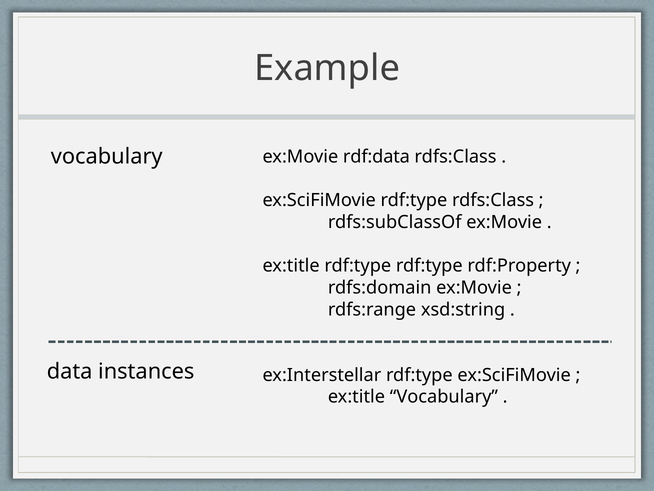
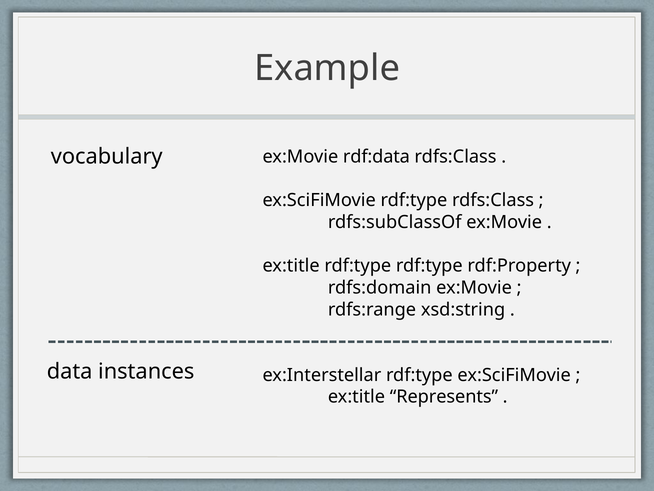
ex:title Vocabulary: Vocabulary -> Represents
